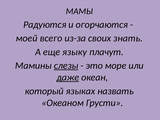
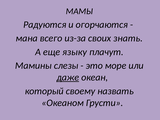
моей: моей -> мана
слезы underline: present -> none
языках: языках -> своему
